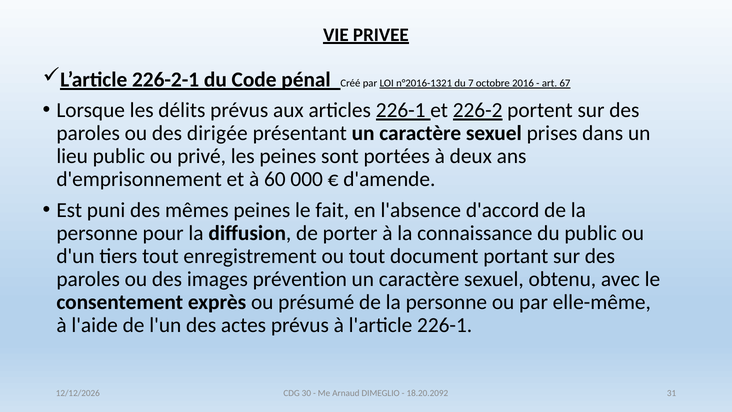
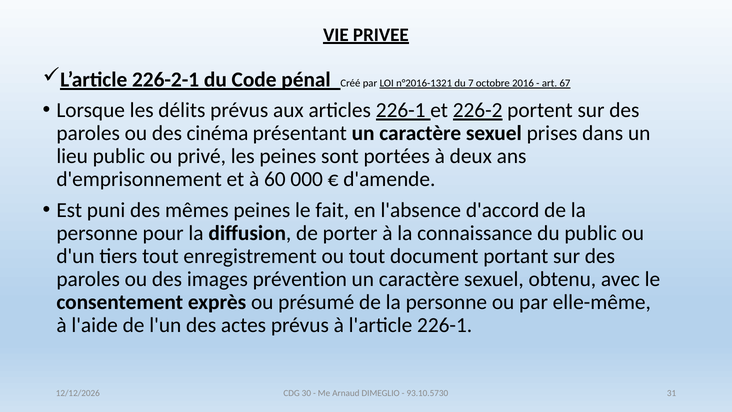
dirigée: dirigée -> cinéma
18.20.2092: 18.20.2092 -> 93.10.5730
